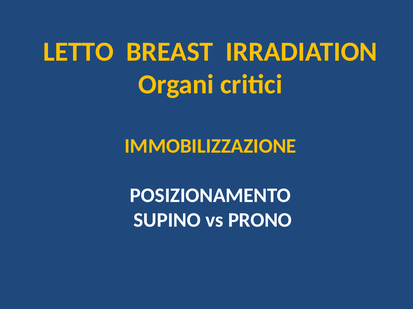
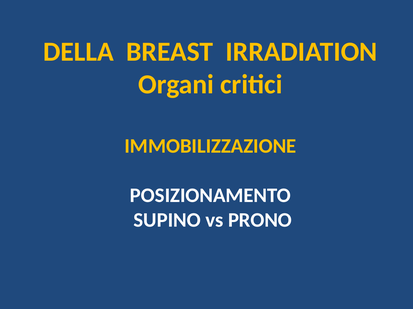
LETTO: LETTO -> DELLA
